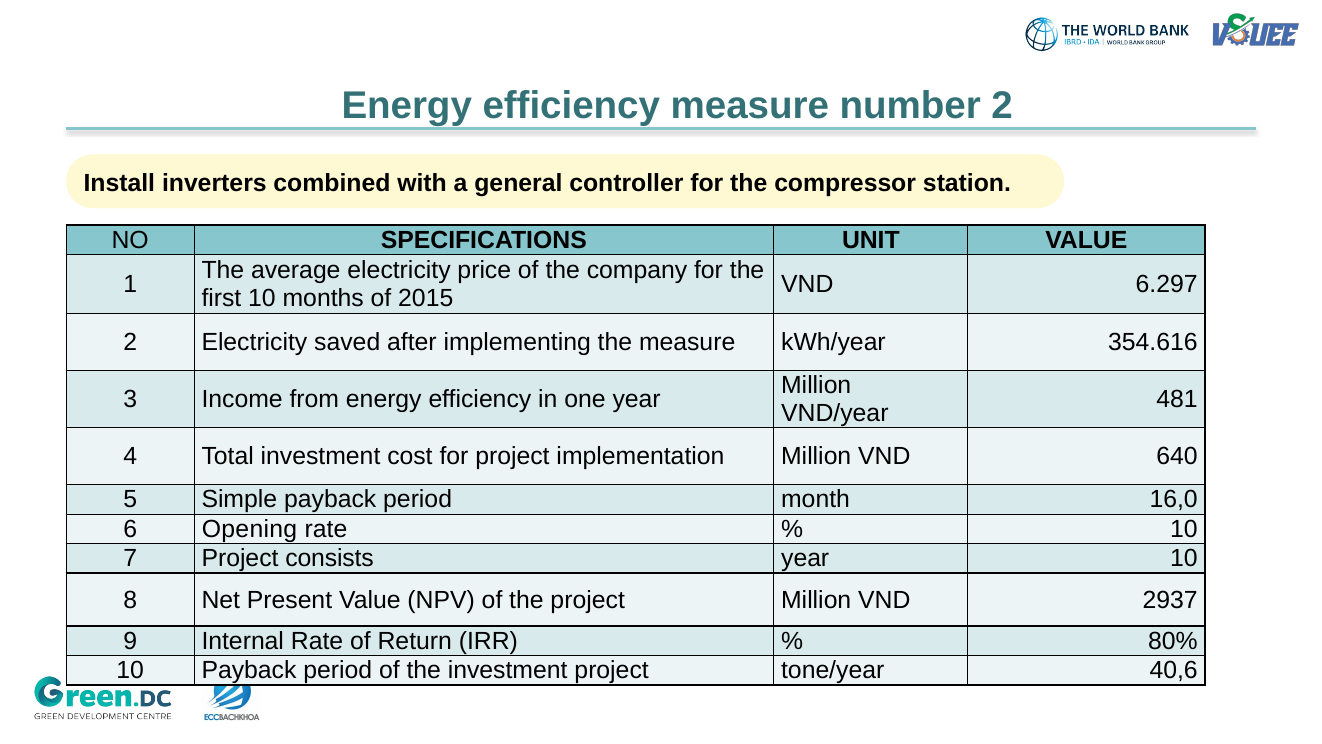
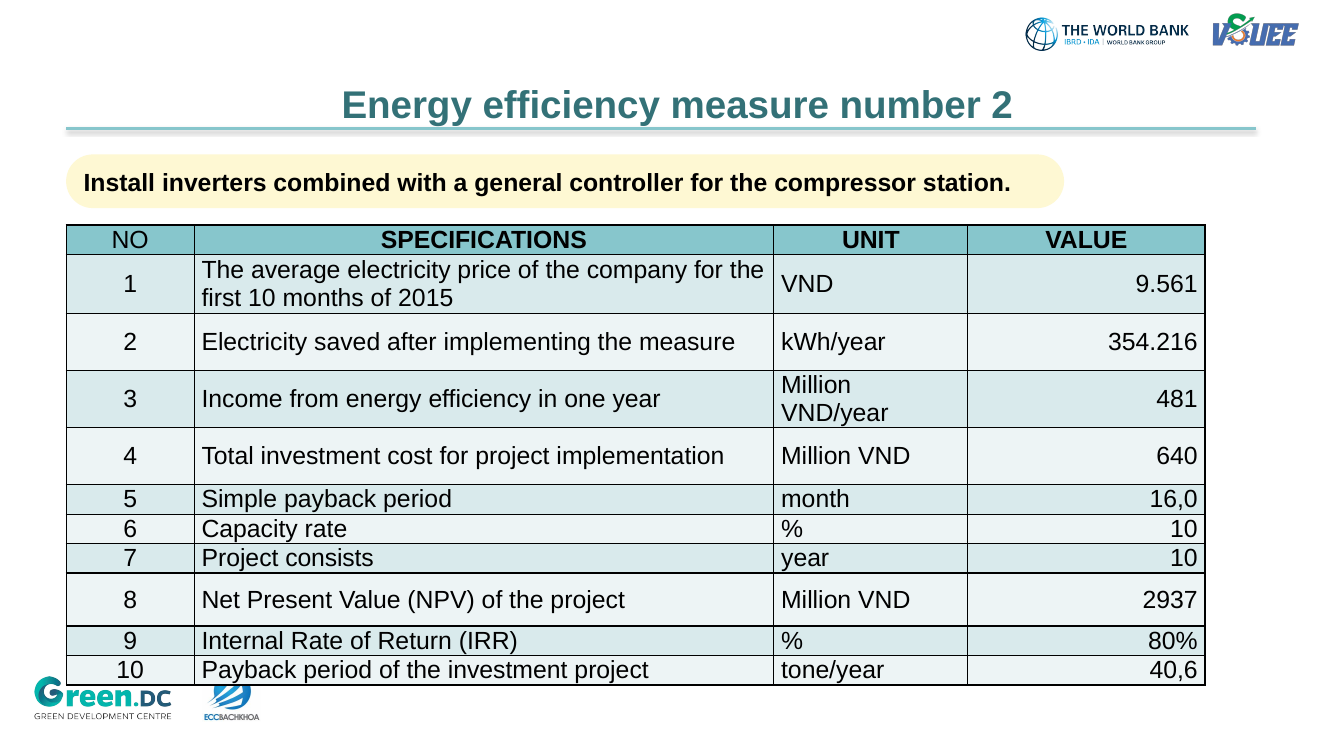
6.297: 6.297 -> 9.561
354.616: 354.616 -> 354.216
Opening: Opening -> Capacity
